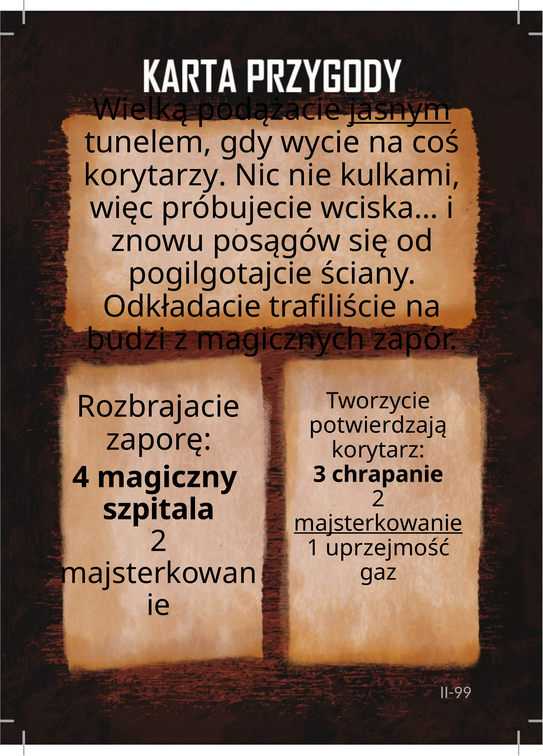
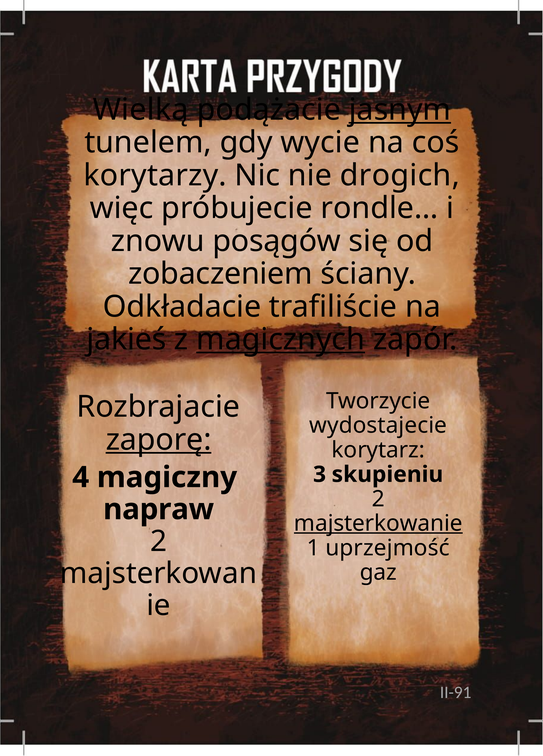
kulkami: kulkami -> drogich
wciska…: wciska… -> rondle…
pogilgotajcie: pogilgotajcie -> zobaczeniem
budzi: budzi -> jakieś
magicznych underline: none -> present
potwierdzają: potwierdzają -> wydostajecie
zaporę underline: none -> present
chrapanie: chrapanie -> skupieniu
szpitala: szpitala -> napraw
II-99: II-99 -> II-91
